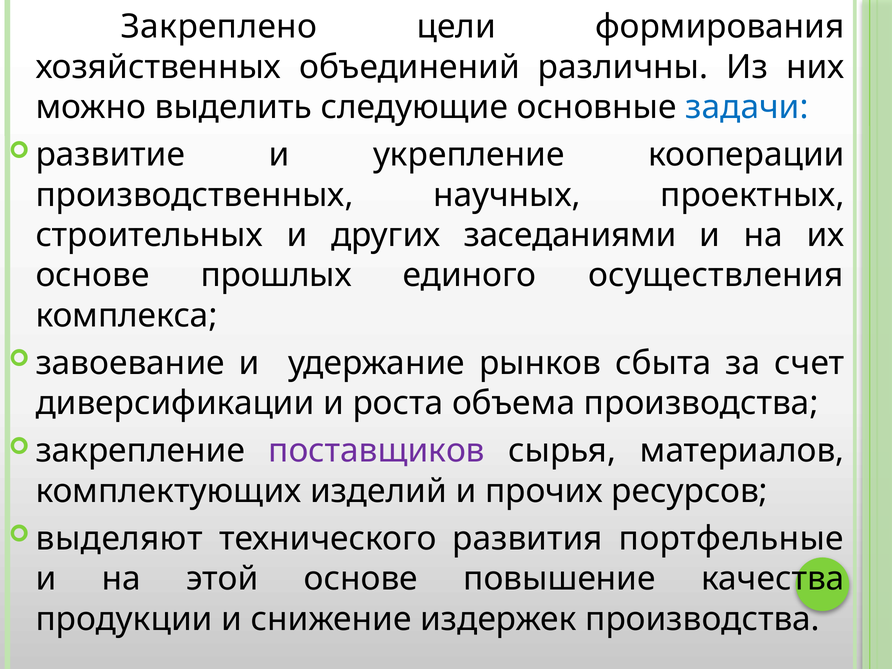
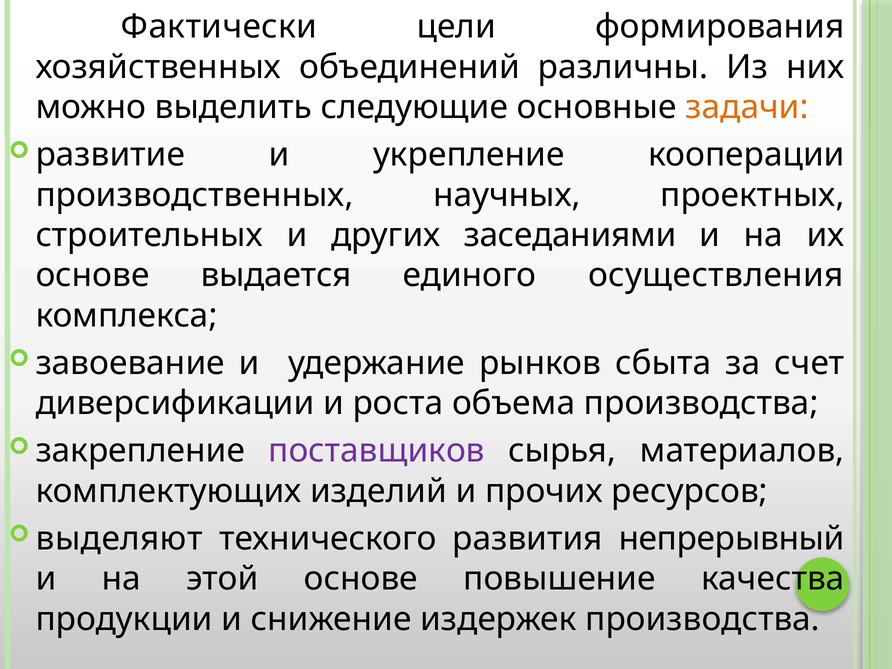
Закреплено: Закреплено -> Фактически
задачи colour: blue -> orange
прошлых: прошлых -> выдается
портфельные: портфельные -> непрерывный
